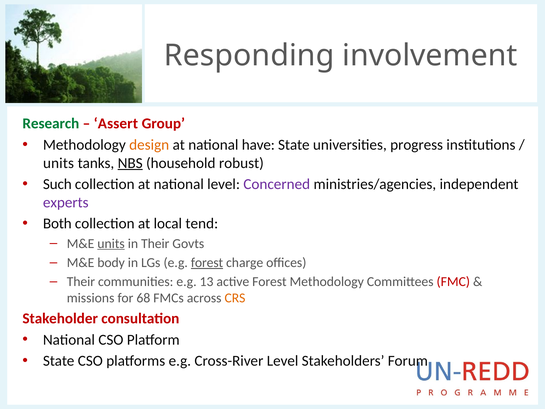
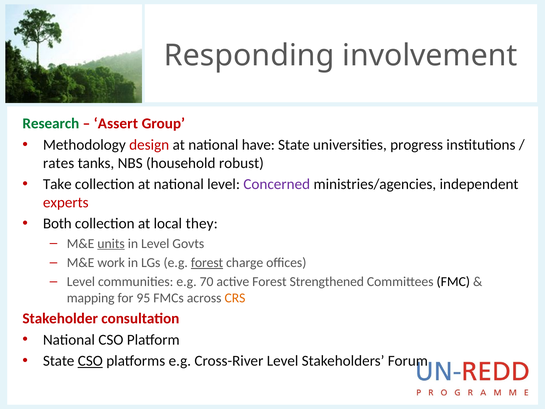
design colour: orange -> red
units at (59, 163): units -> rates
NBS underline: present -> none
Such: Such -> Take
experts colour: purple -> red
tend: tend -> they
in Their: Their -> Level
body: body -> work
Their at (81, 282): Their -> Level
13: 13 -> 70
Forest Methodology: Methodology -> Strengthened
FMC colour: red -> black
missions: missions -> mapping
68: 68 -> 95
CSO at (90, 361) underline: none -> present
